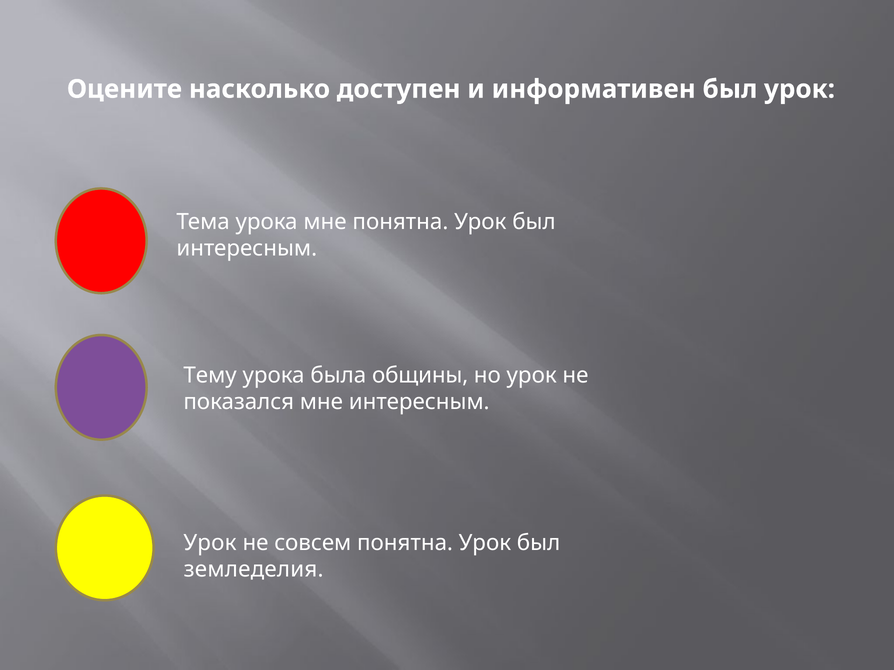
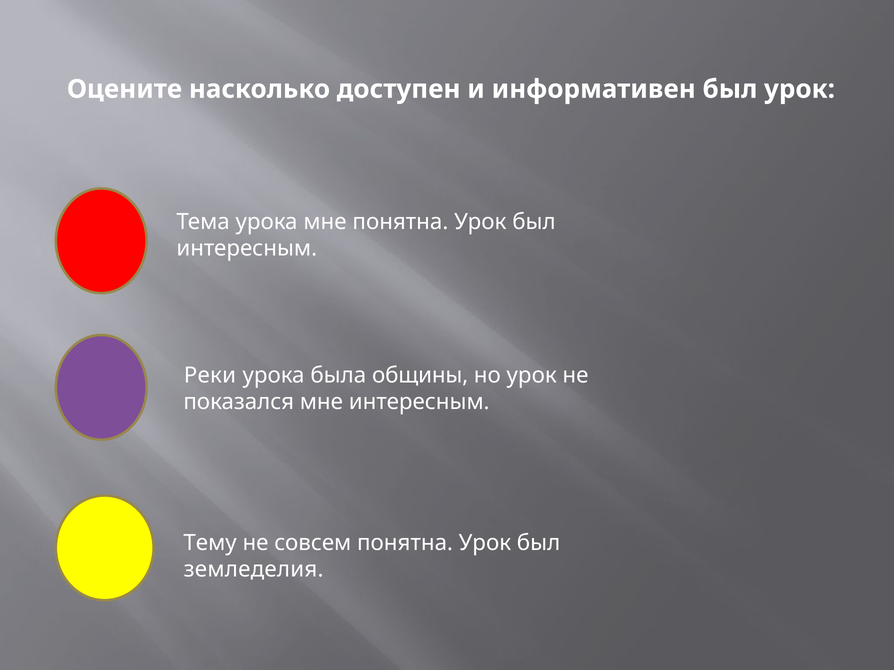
Тему: Тему -> Реки
Урок at (210, 543): Урок -> Тему
